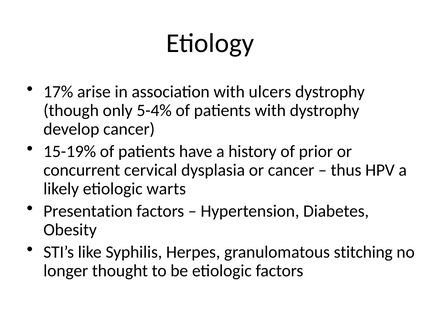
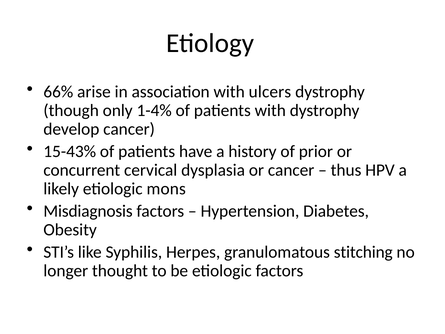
17%: 17% -> 66%
5-4%: 5-4% -> 1-4%
15-19%: 15-19% -> 15-43%
warts: warts -> mons
Presentation: Presentation -> Misdiagnosis
